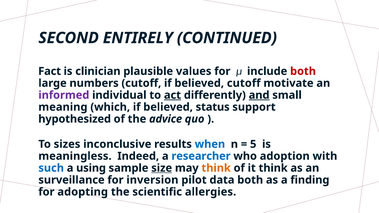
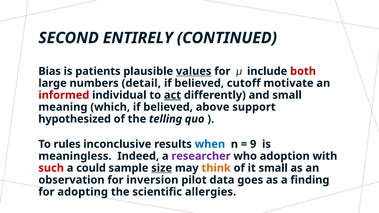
Fact: Fact -> Bias
clinician: clinician -> patients
values underline: none -> present
numbers cutoff: cutoff -> detail
informed colour: purple -> red
and underline: present -> none
status: status -> above
advice: advice -> telling
sizes: sizes -> rules
5: 5 -> 9
researcher colour: blue -> purple
such colour: blue -> red
using: using -> could
it think: think -> small
surveillance: surveillance -> observation
data both: both -> goes
